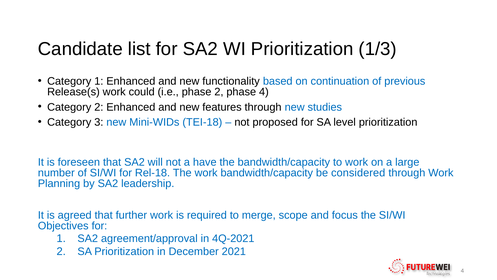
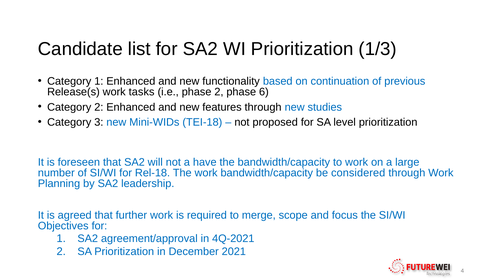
could: could -> tasks
phase 4: 4 -> 6
